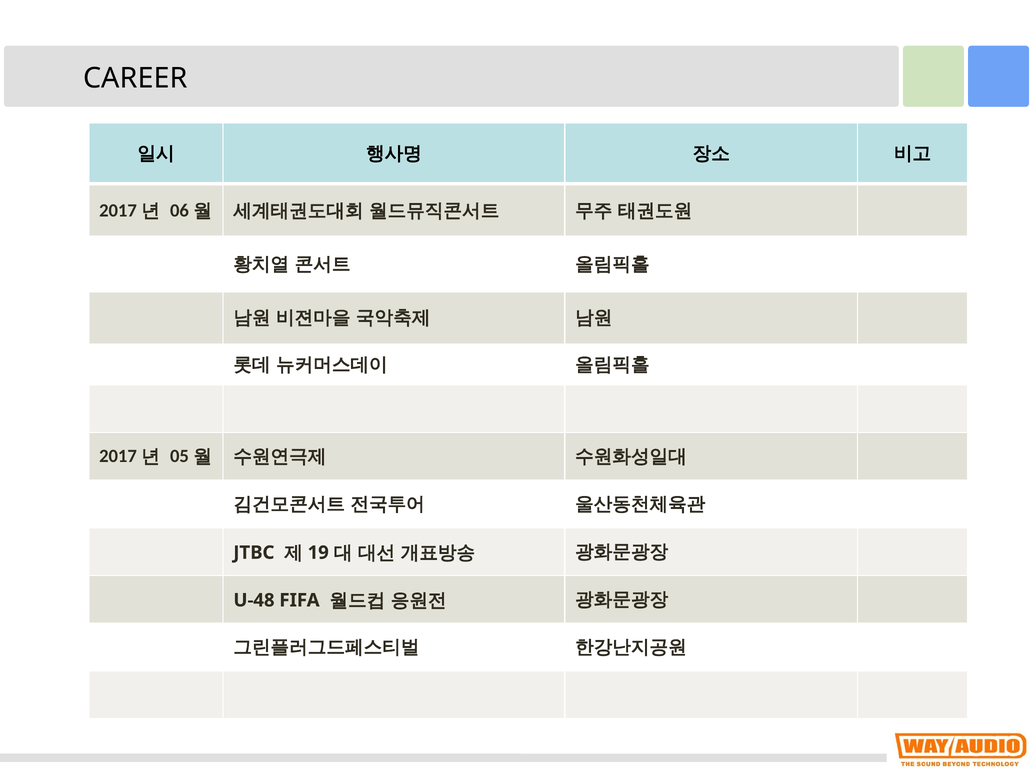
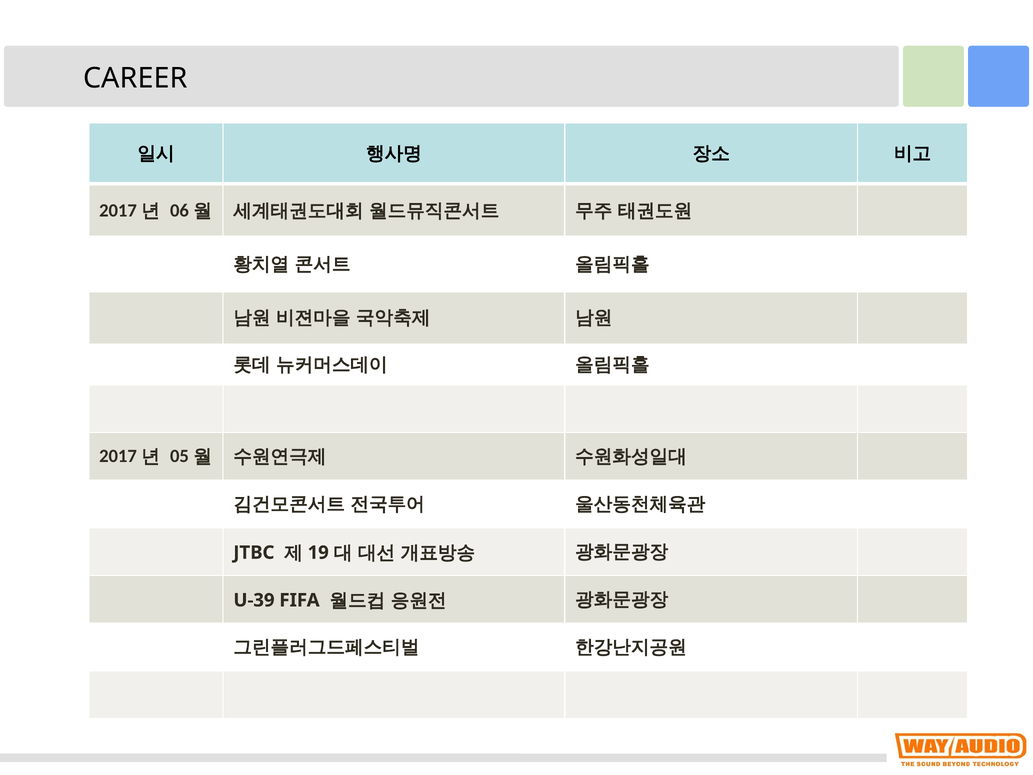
U-48: U-48 -> U-39
